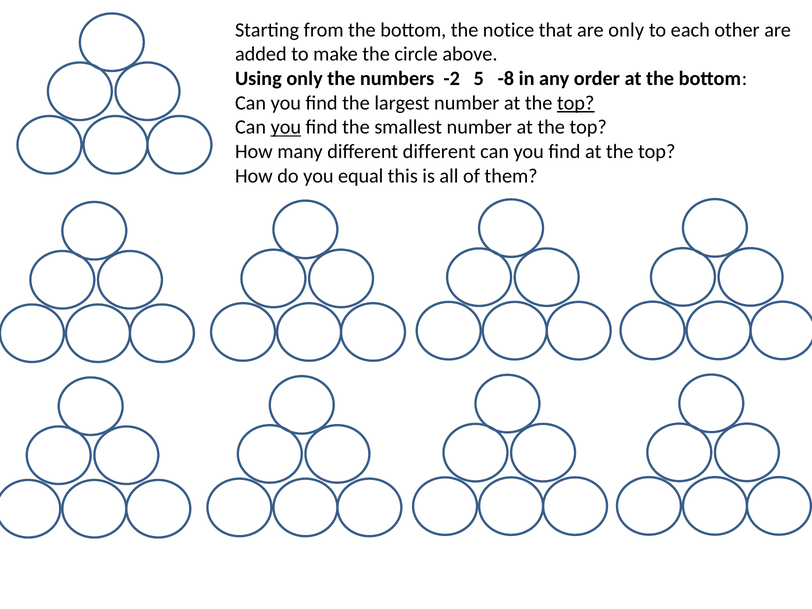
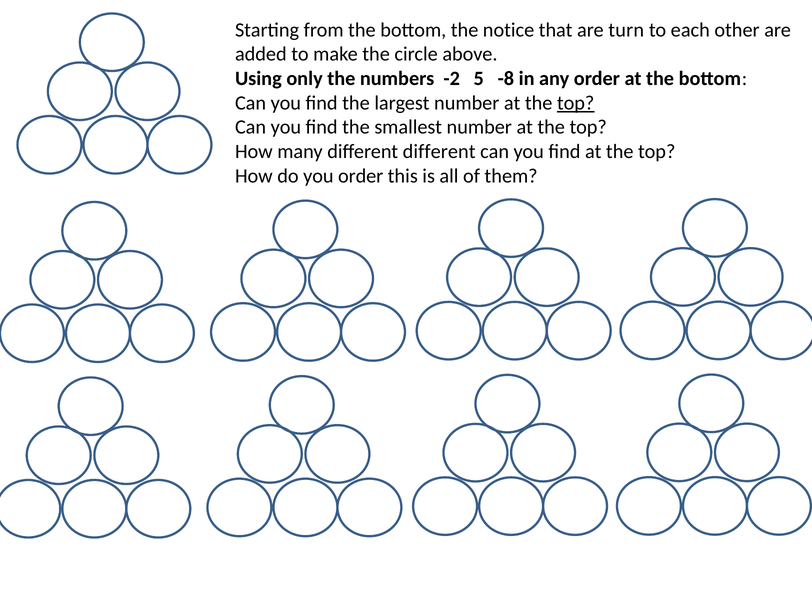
are only: only -> turn
you at (286, 127) underline: present -> none
you equal: equal -> order
